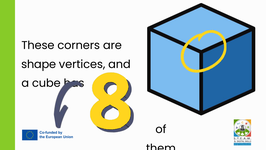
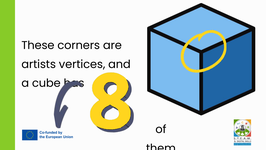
shape: shape -> artists
